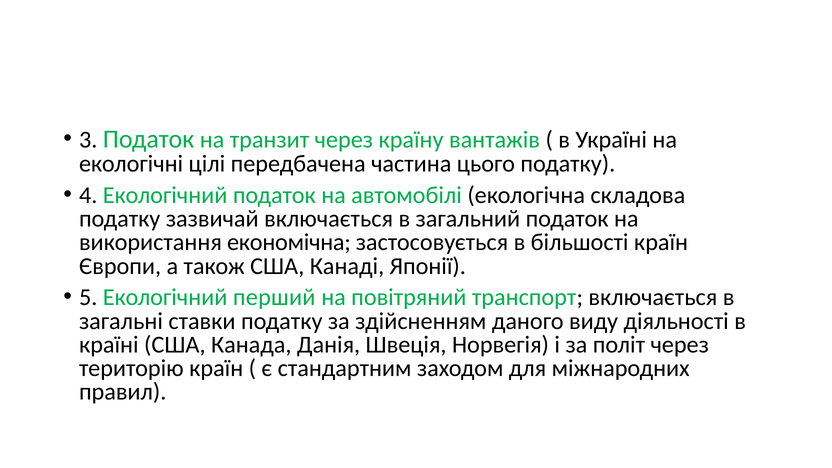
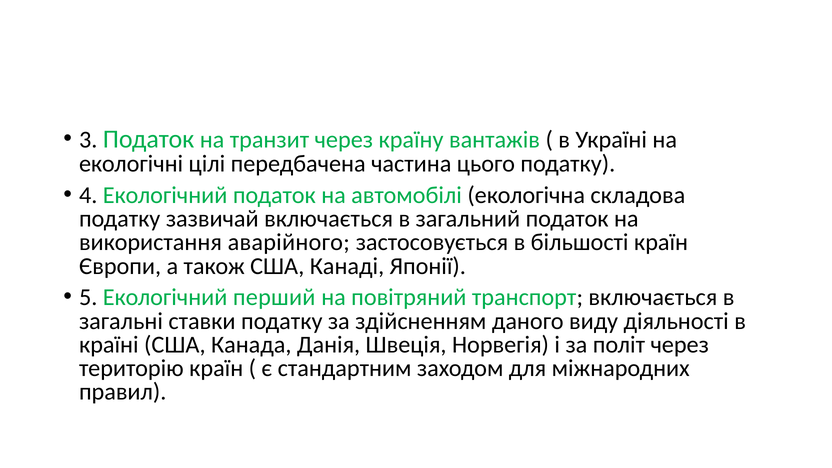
економічна: економічна -> аварійного
